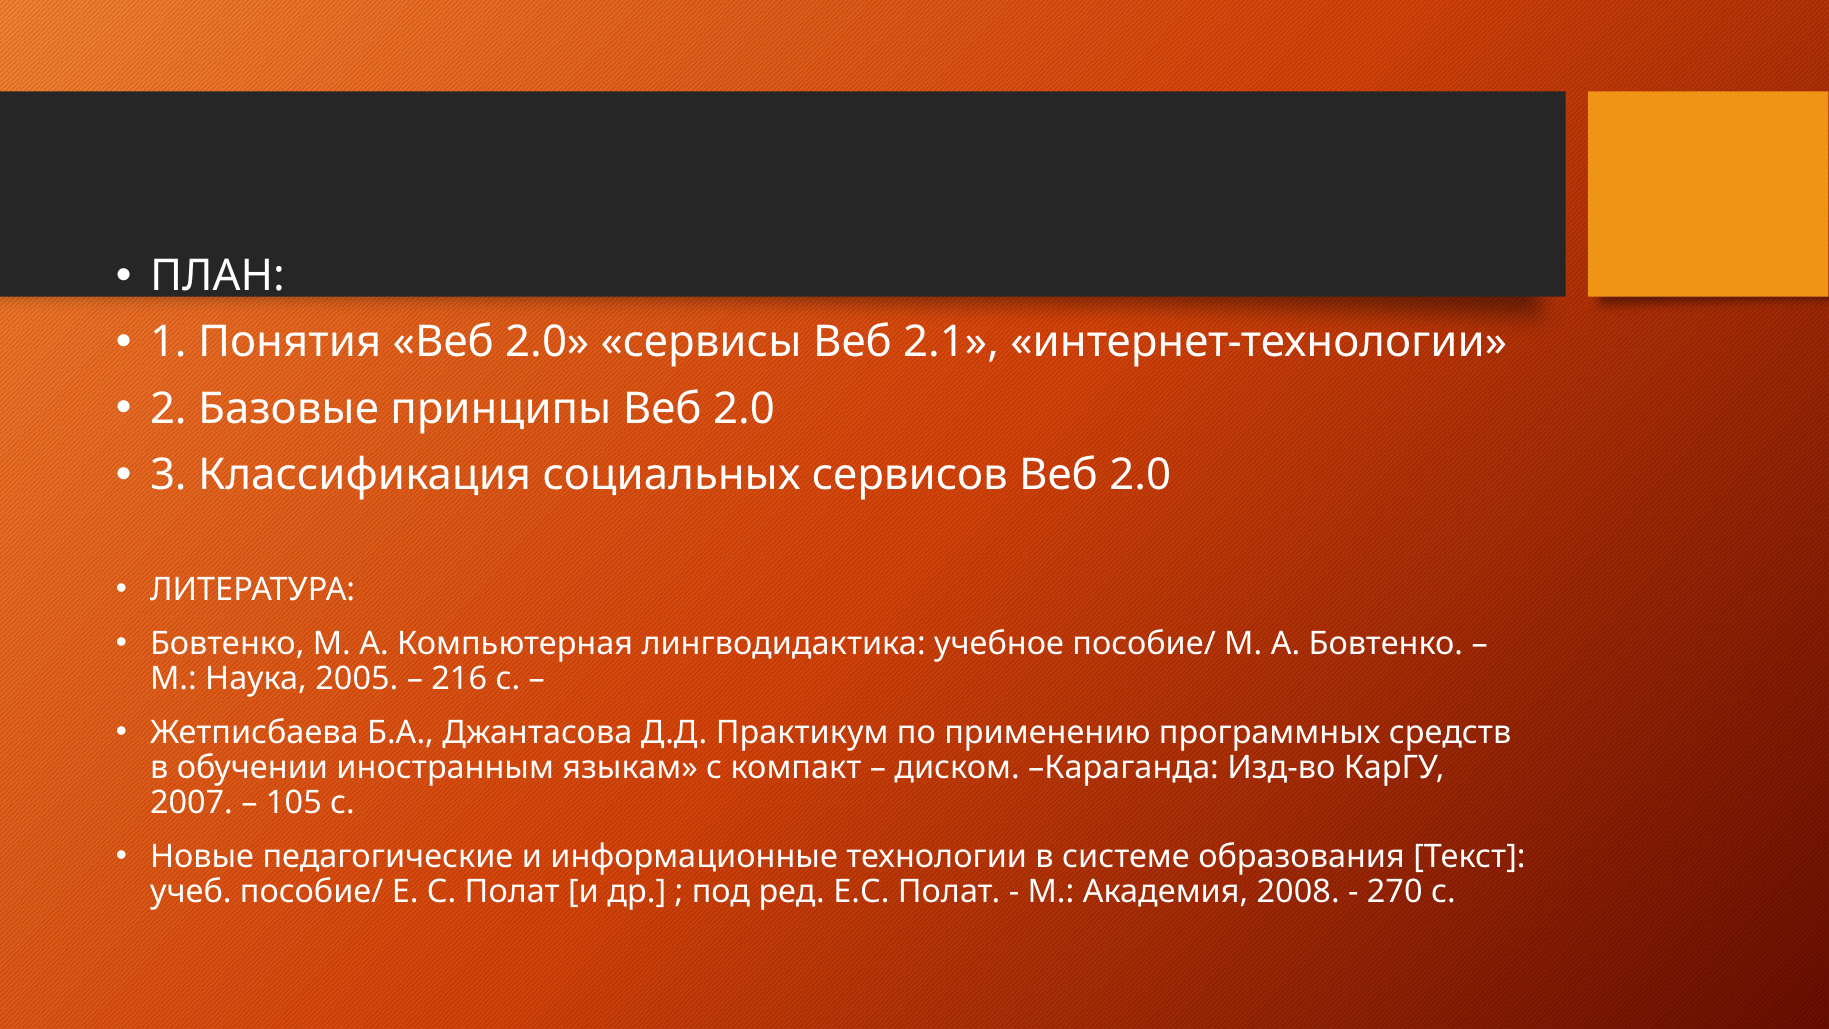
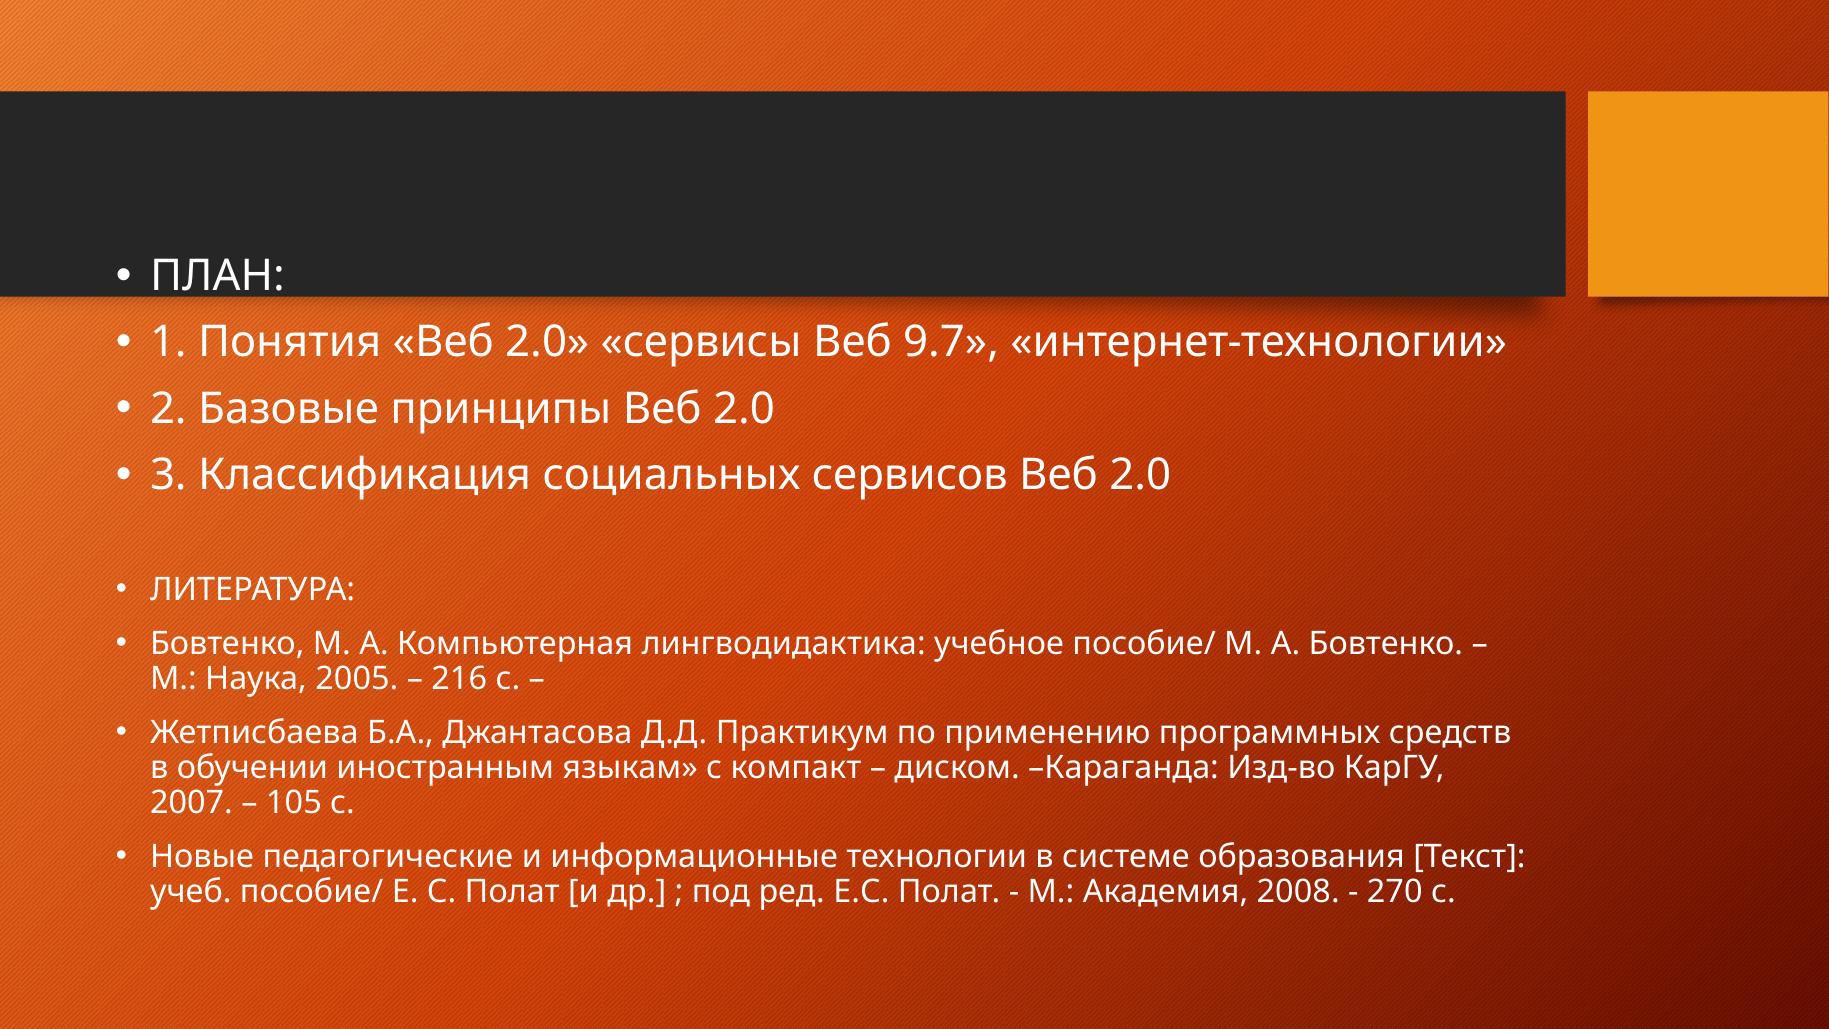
2.1: 2.1 -> 9.7
